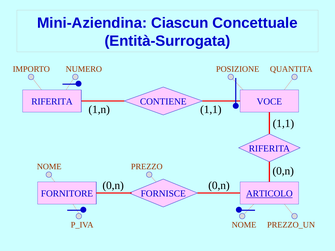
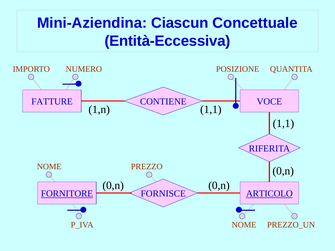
Entità-Surrogata: Entità-Surrogata -> Entità-Eccessiva
RIFERITA at (52, 102): RIFERITA -> FATTURE
FORNITORE underline: none -> present
